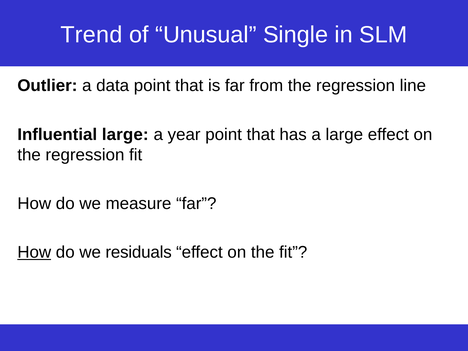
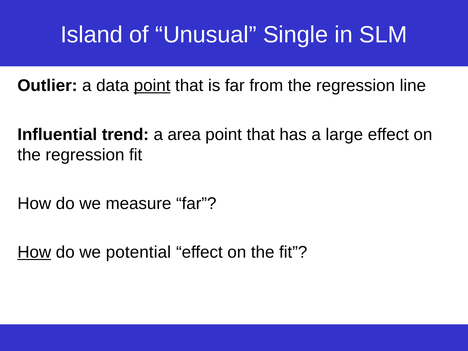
Trend: Trend -> Island
point at (152, 86) underline: none -> present
Influential large: large -> trend
year: year -> area
residuals: residuals -> potential
